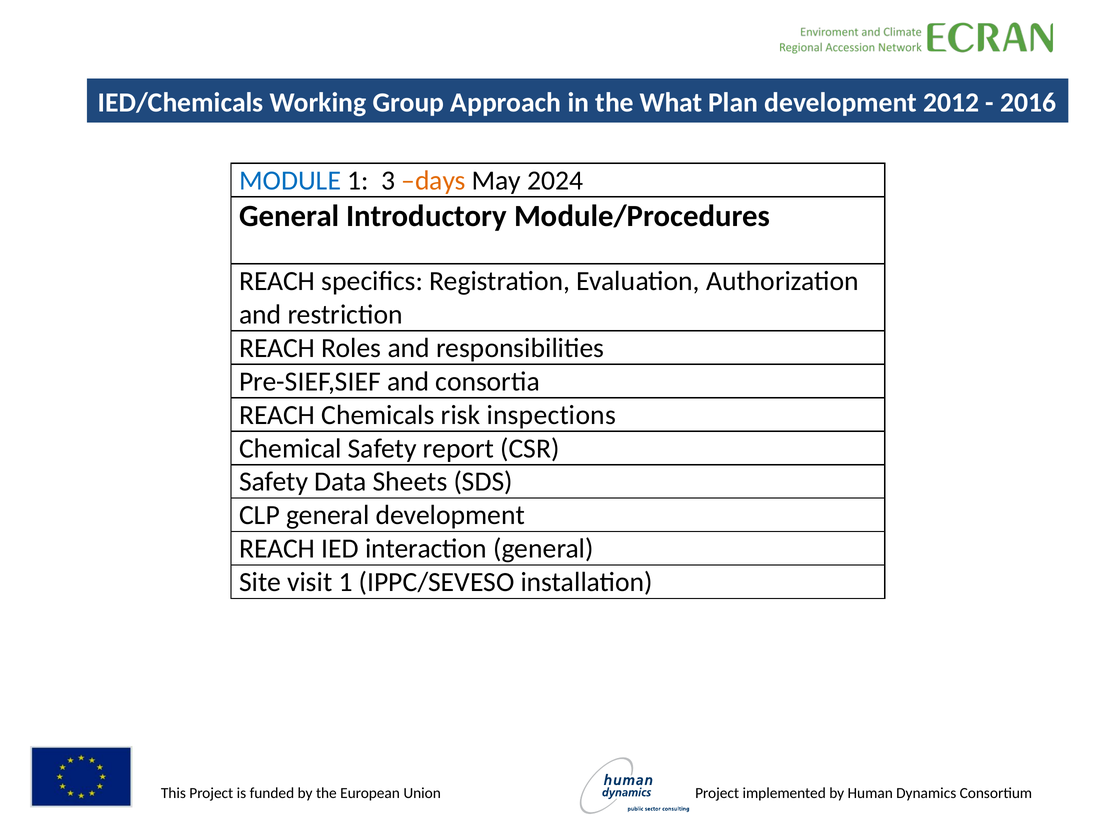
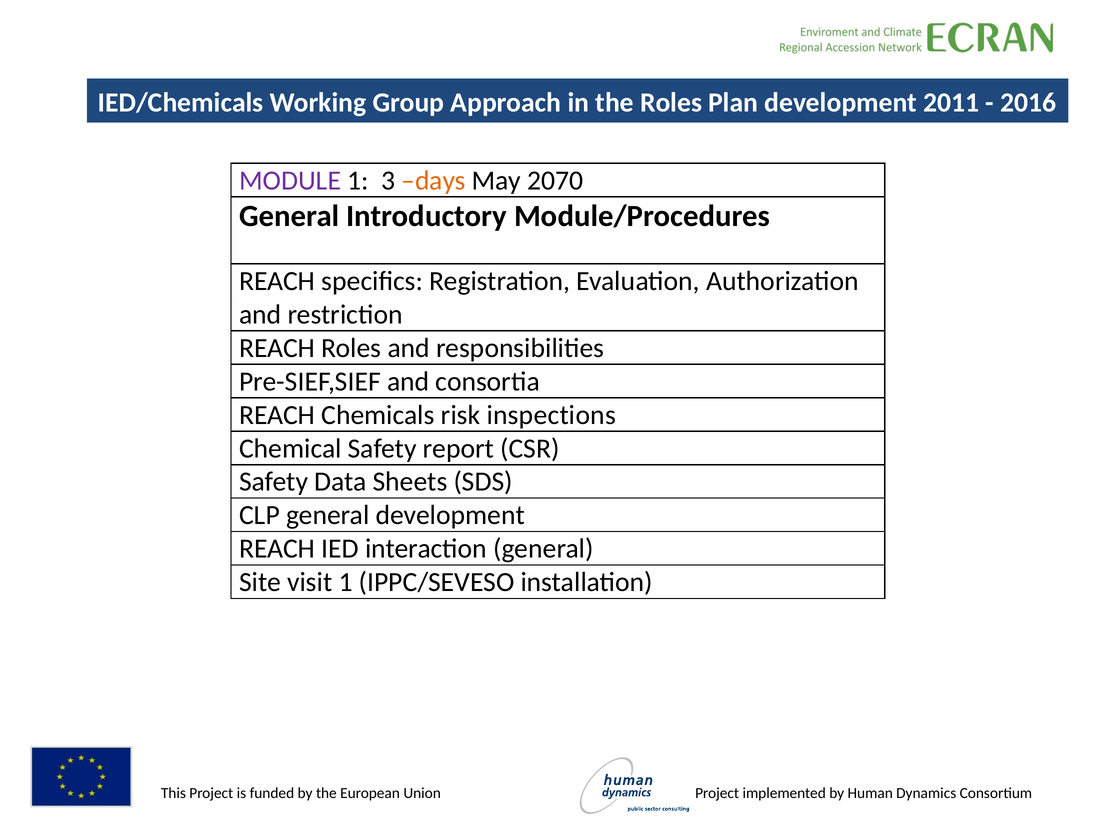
the What: What -> Roles
2012: 2012 -> 2011
MODULE colour: blue -> purple
2024: 2024 -> 2070
